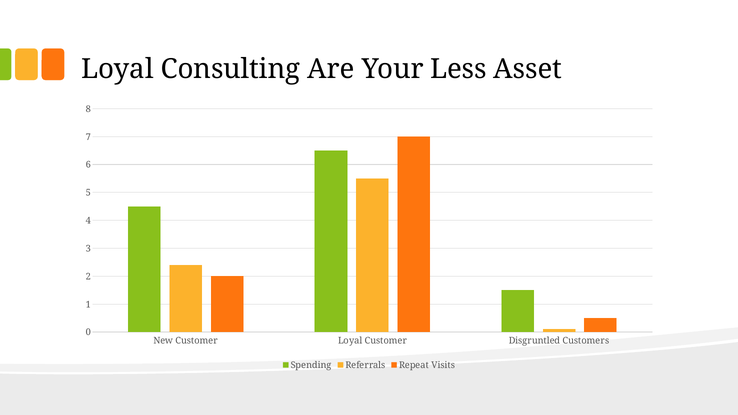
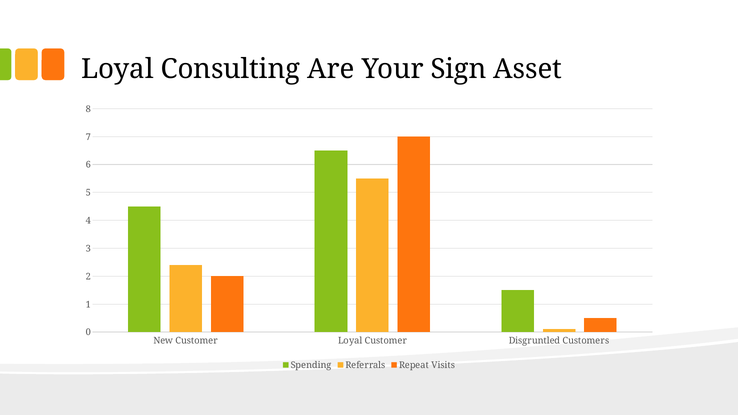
Less: Less -> Sign
